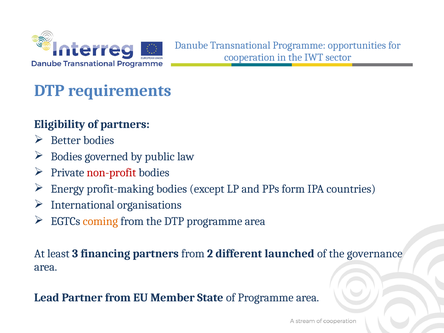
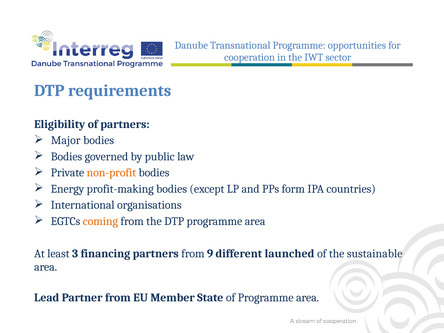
Better: Better -> Major
non-profit colour: red -> orange
2: 2 -> 9
governance: governance -> sustainable
